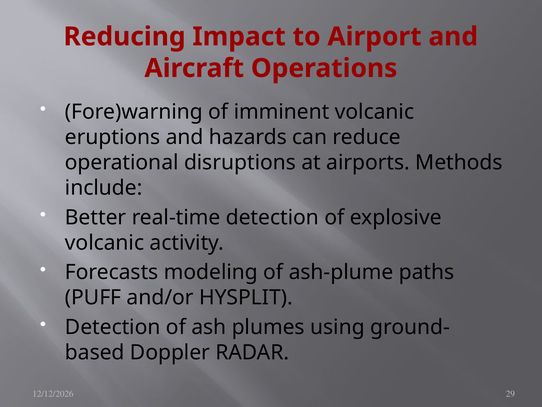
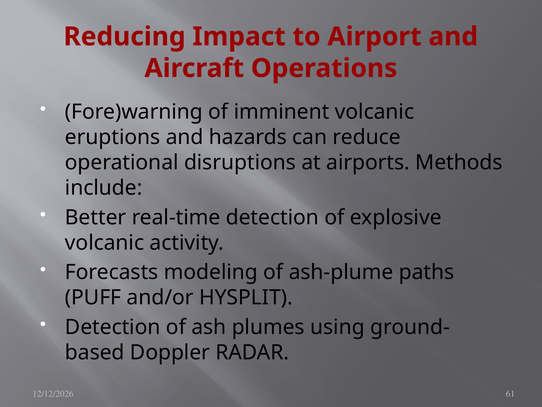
29: 29 -> 61
